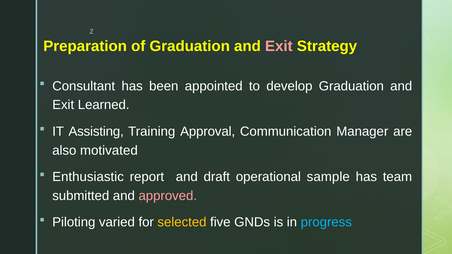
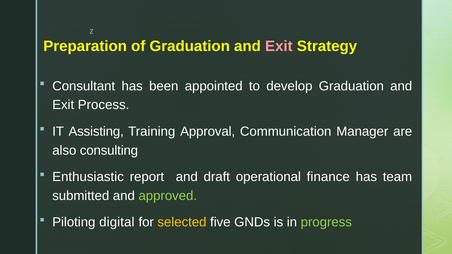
Learned: Learned -> Process
motivated: motivated -> consulting
sample: sample -> finance
approved colour: pink -> light green
varied: varied -> digital
progress colour: light blue -> light green
